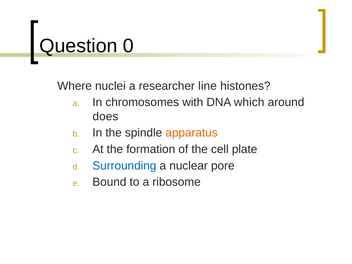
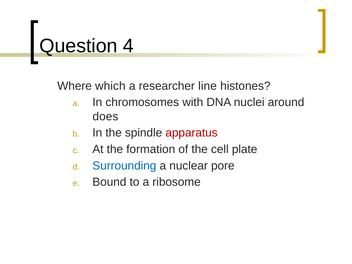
0: 0 -> 4
nuclei: nuclei -> which
which: which -> nuclei
apparatus colour: orange -> red
